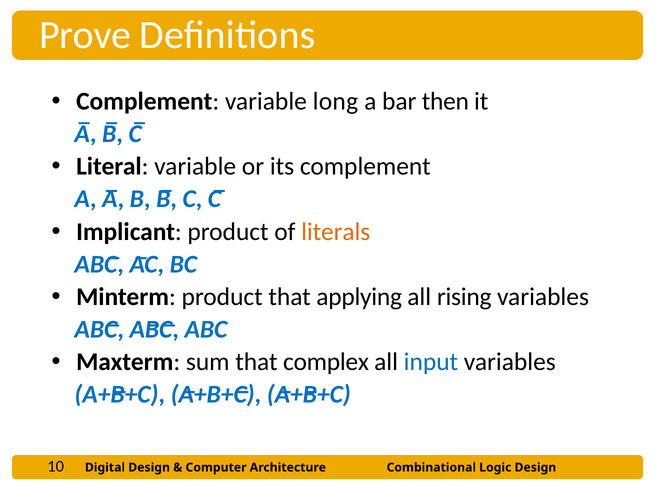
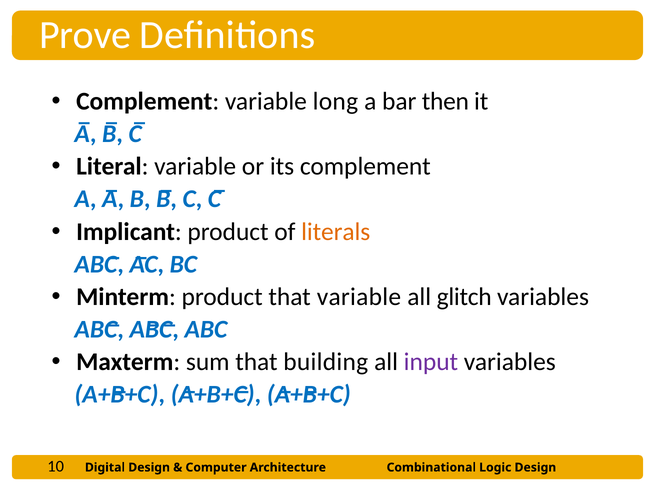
that applying: applying -> variable
rising: rising -> glitch
complex: complex -> building
input colour: blue -> purple
